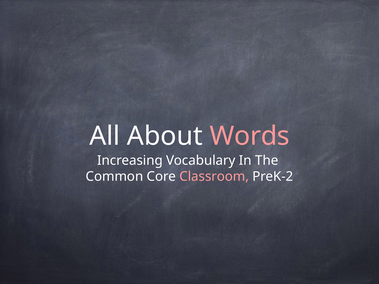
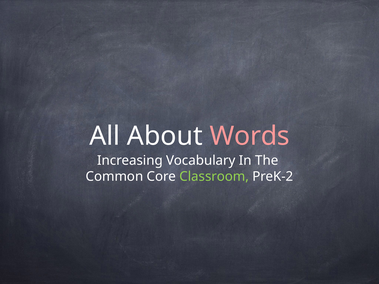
Classroom colour: pink -> light green
